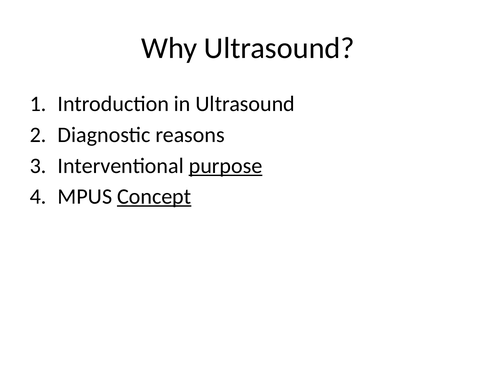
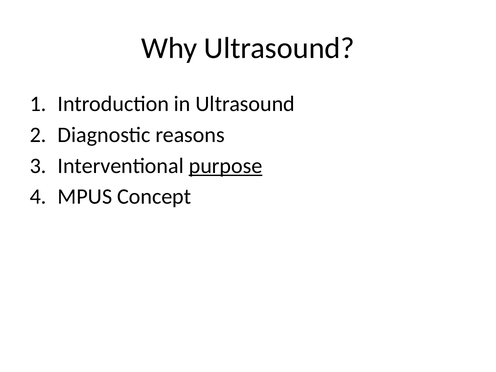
Concept underline: present -> none
